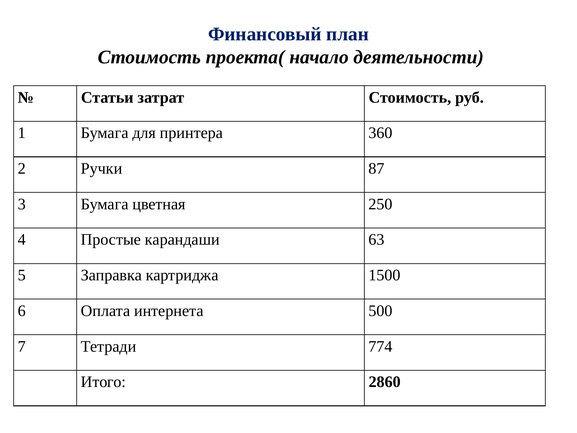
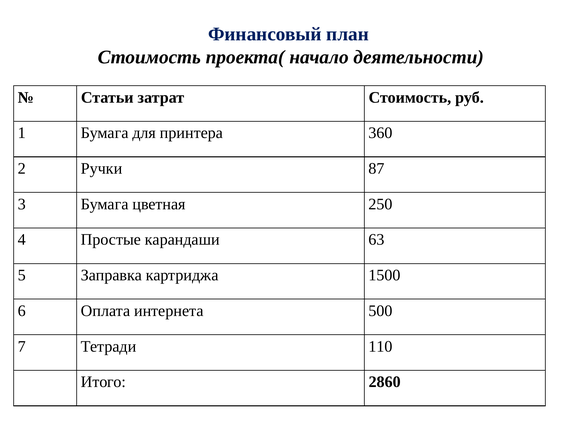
774: 774 -> 110
